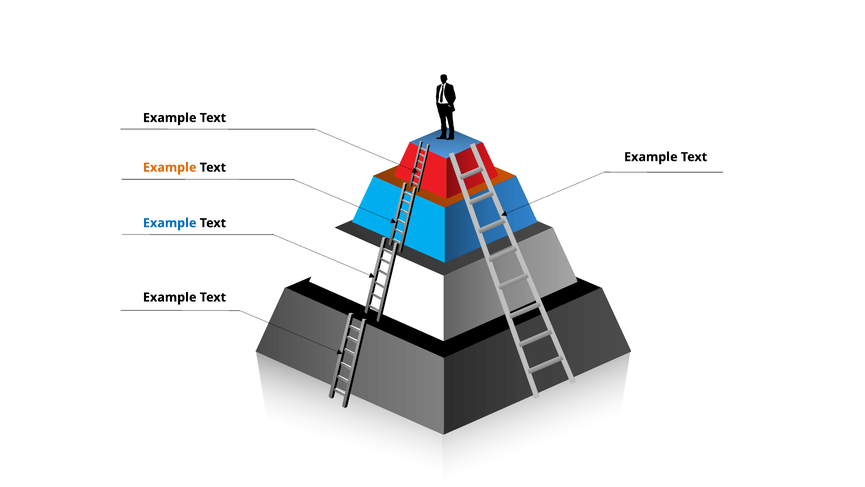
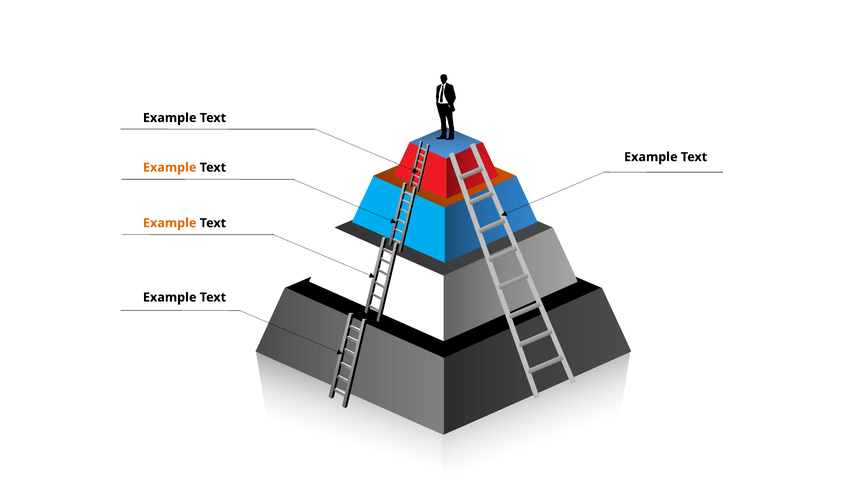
Example at (170, 223) colour: blue -> orange
